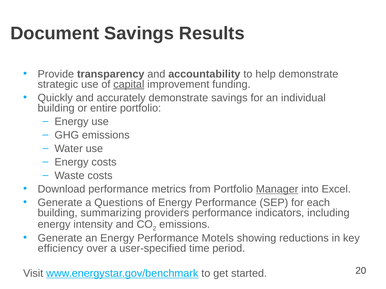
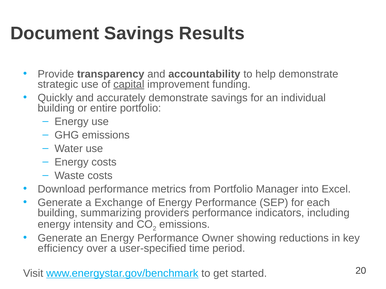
Manager underline: present -> none
Questions: Questions -> Exchange
Motels: Motels -> Owner
